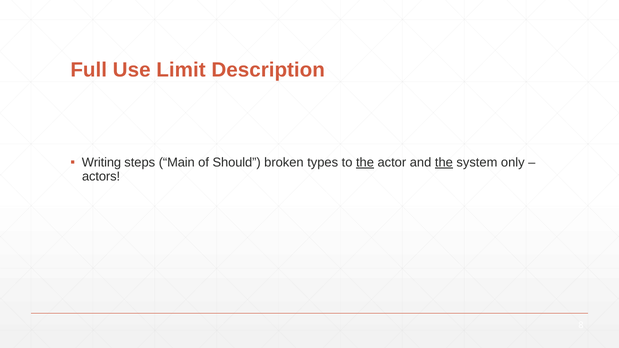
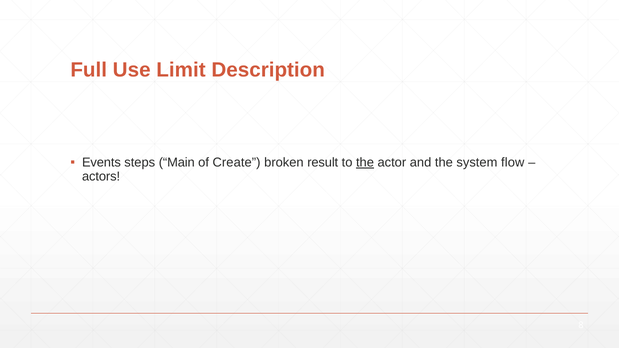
Writing: Writing -> Events
Should: Should -> Create
types: types -> result
the at (444, 162) underline: present -> none
only: only -> flow
